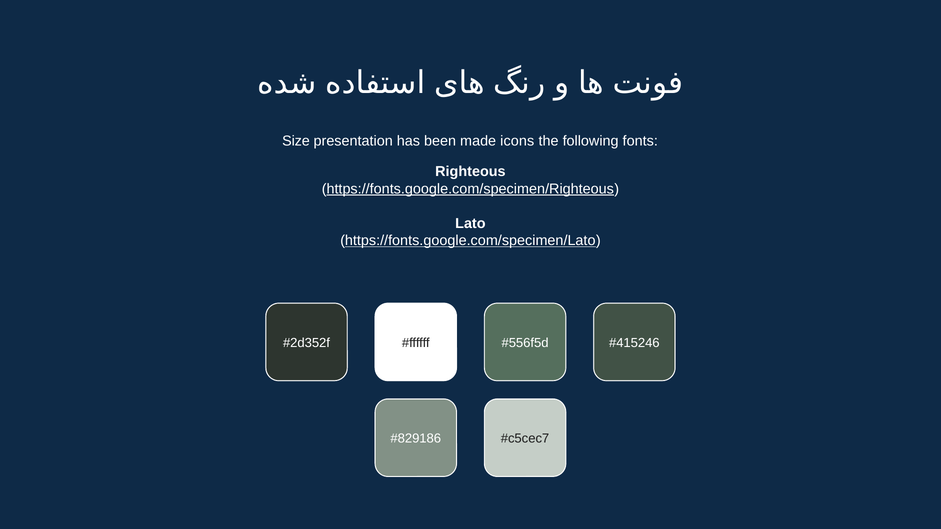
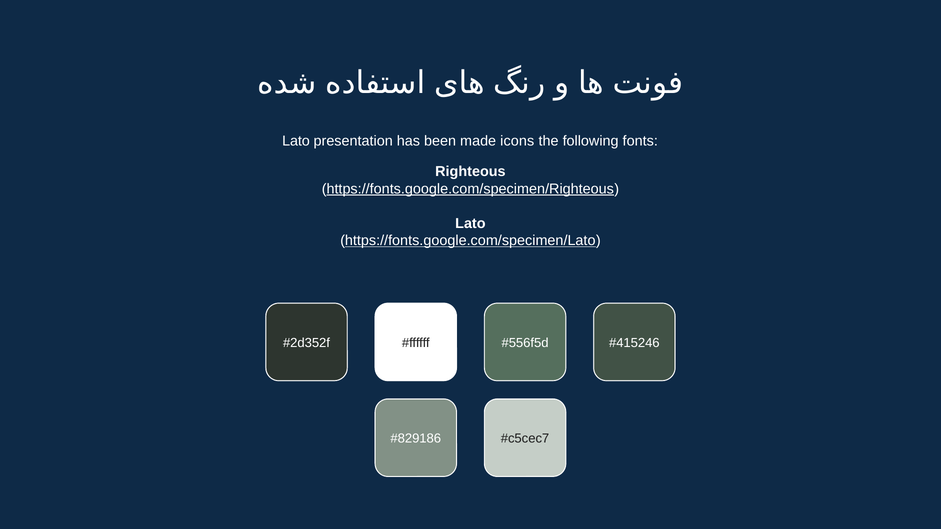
Size at (296, 141): Size -> Lato
